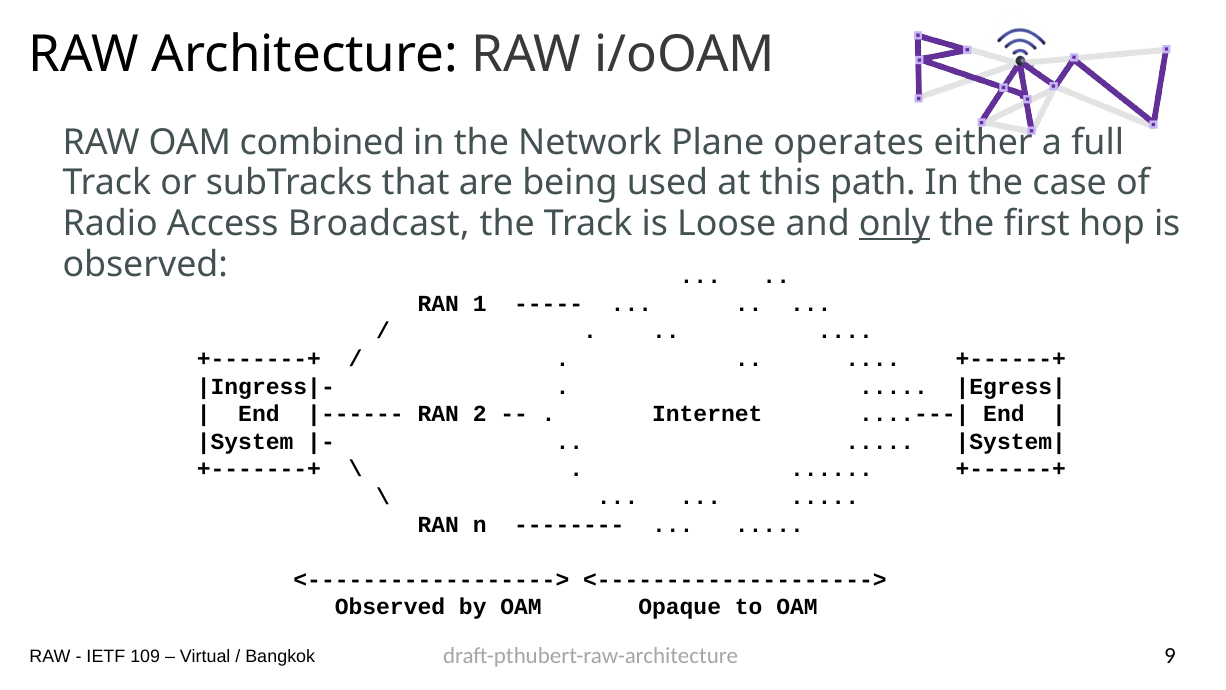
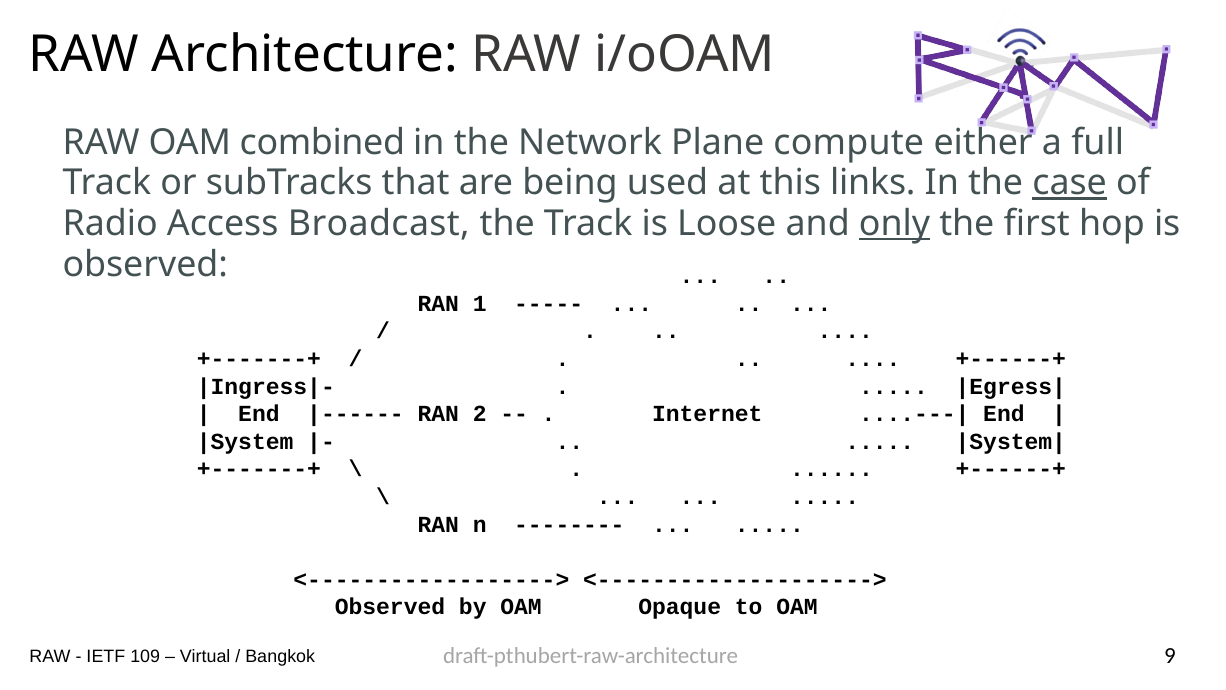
operates: operates -> compute
path: path -> links
case underline: none -> present
